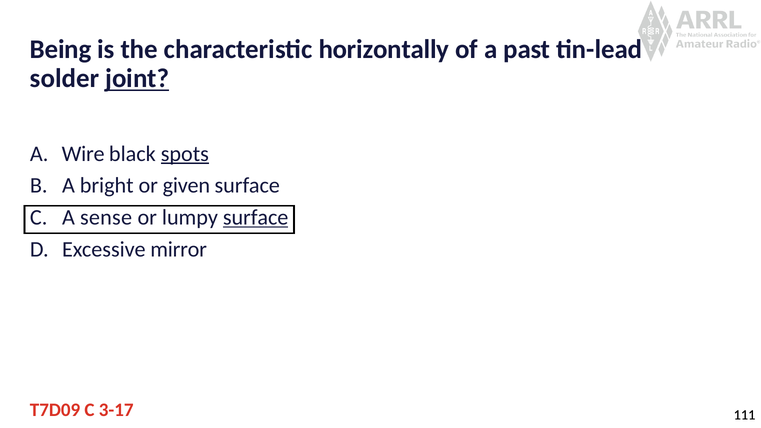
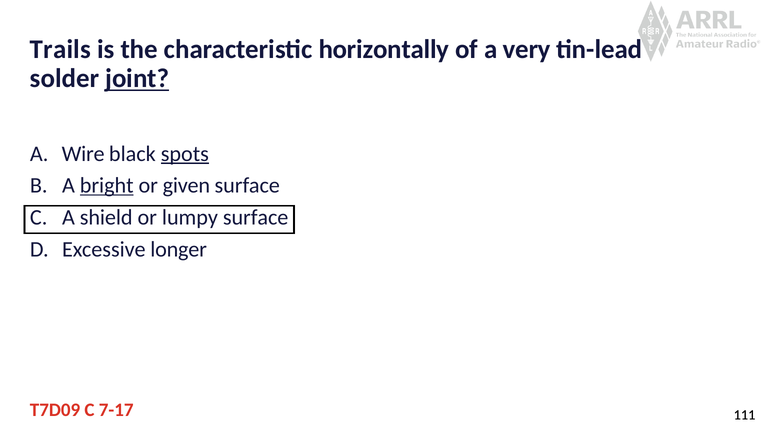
Being: Being -> Trails
past: past -> very
bright underline: none -> present
sense: sense -> shield
surface at (256, 217) underline: present -> none
mirror: mirror -> longer
3-17: 3-17 -> 7-17
